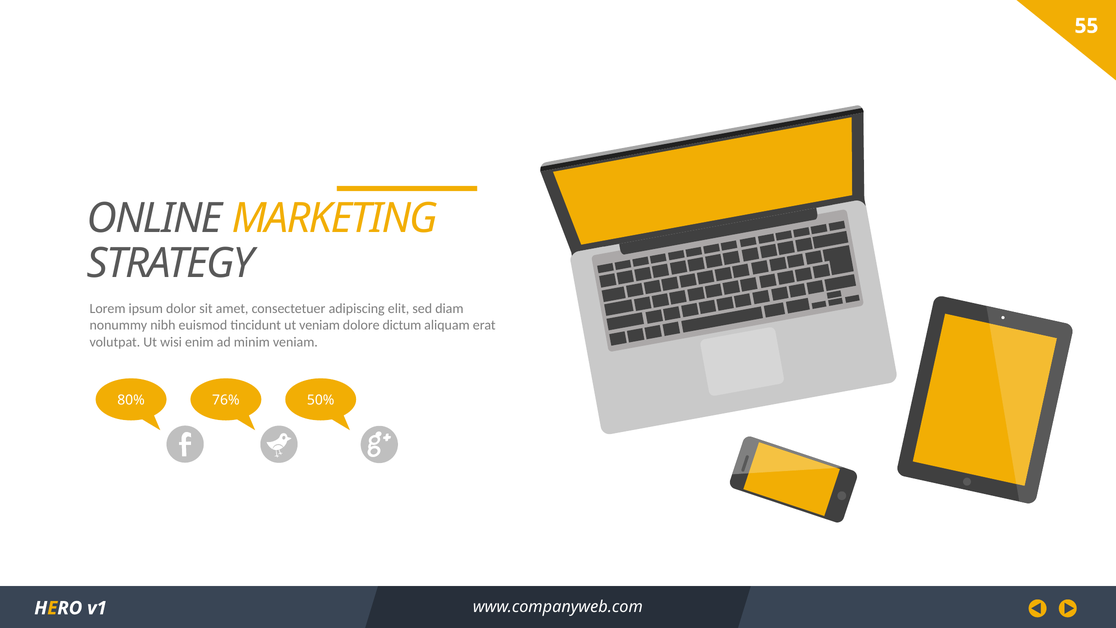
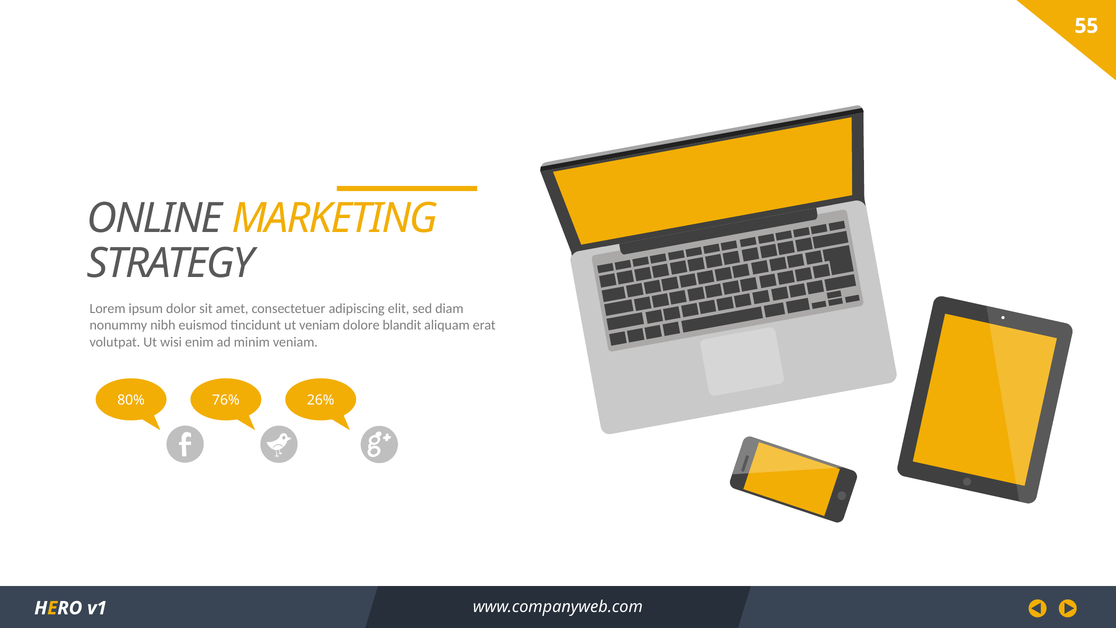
dictum: dictum -> blandit
50%: 50% -> 26%
